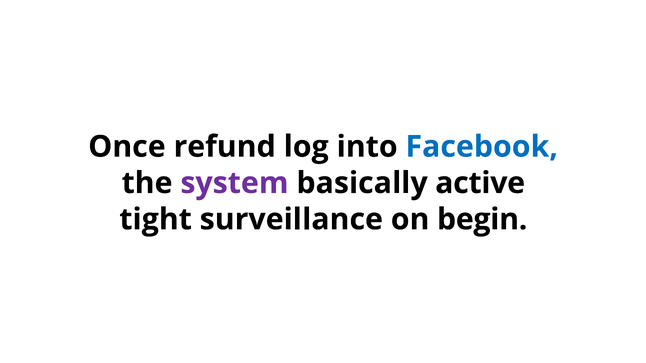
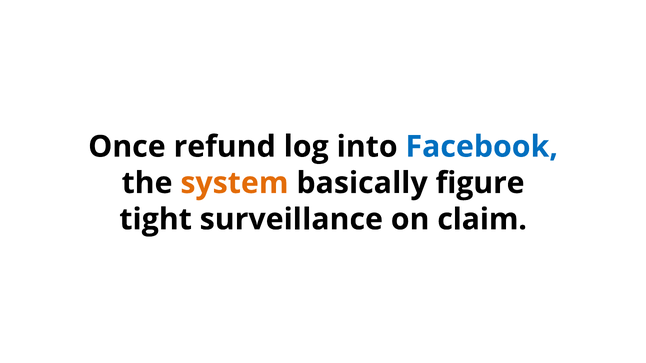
system colour: purple -> orange
active: active -> figure
begin: begin -> claim
